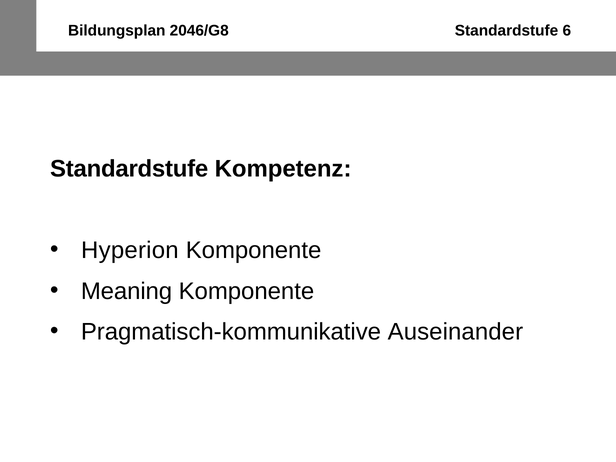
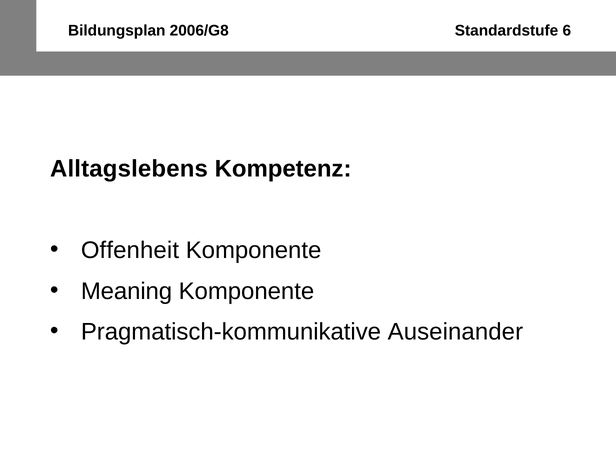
2046/G8: 2046/G8 -> 2006/G8
Standardstufe at (129, 169): Standardstufe -> Alltagslebens
Hyperion: Hyperion -> Offenheit
